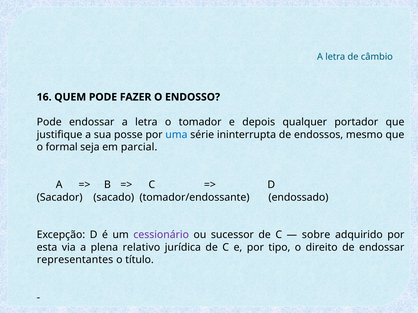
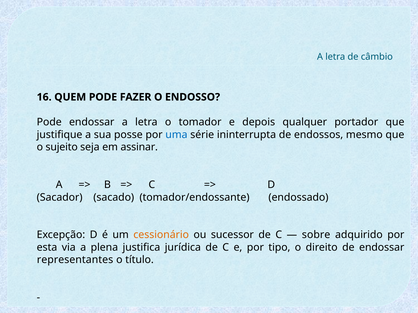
formal: formal -> sujeito
parcial: parcial -> assinar
cessionário colour: purple -> orange
relativo: relativo -> justifica
